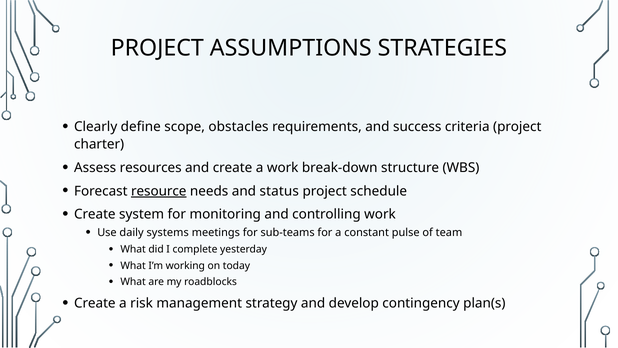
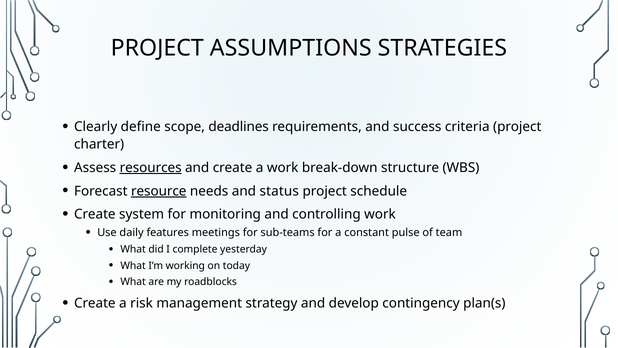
obstacles: obstacles -> deadlines
resources underline: none -> present
systems: systems -> features
